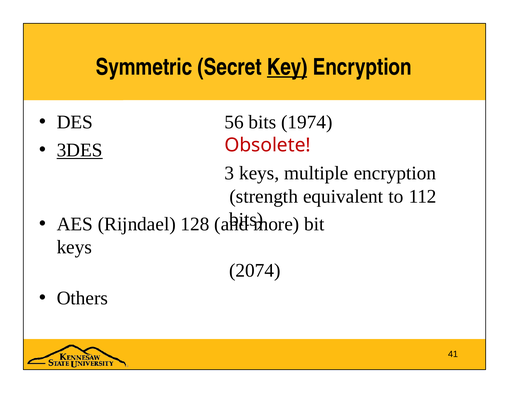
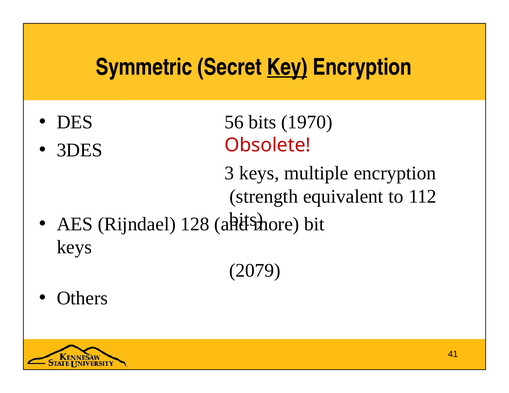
1974: 1974 -> 1970
3DES underline: present -> none
2074: 2074 -> 2079
